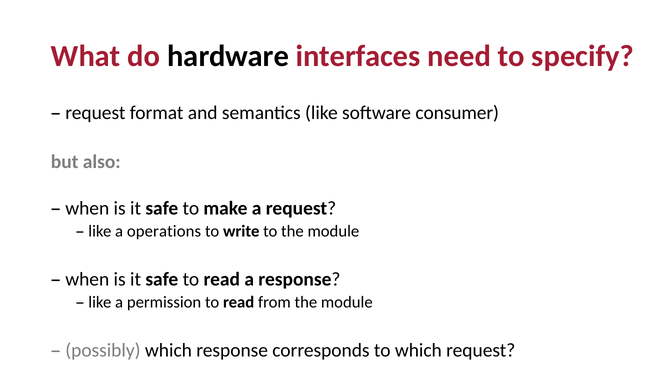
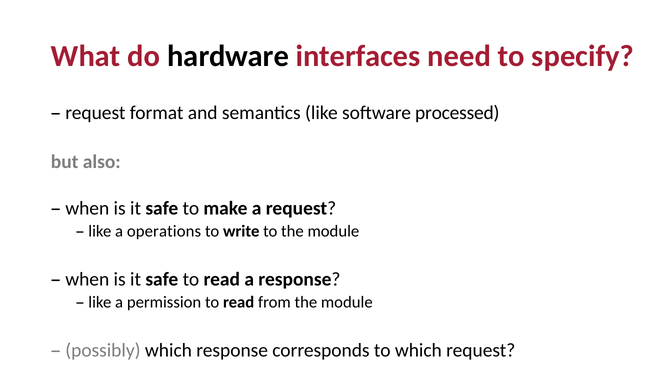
consumer: consumer -> processed
